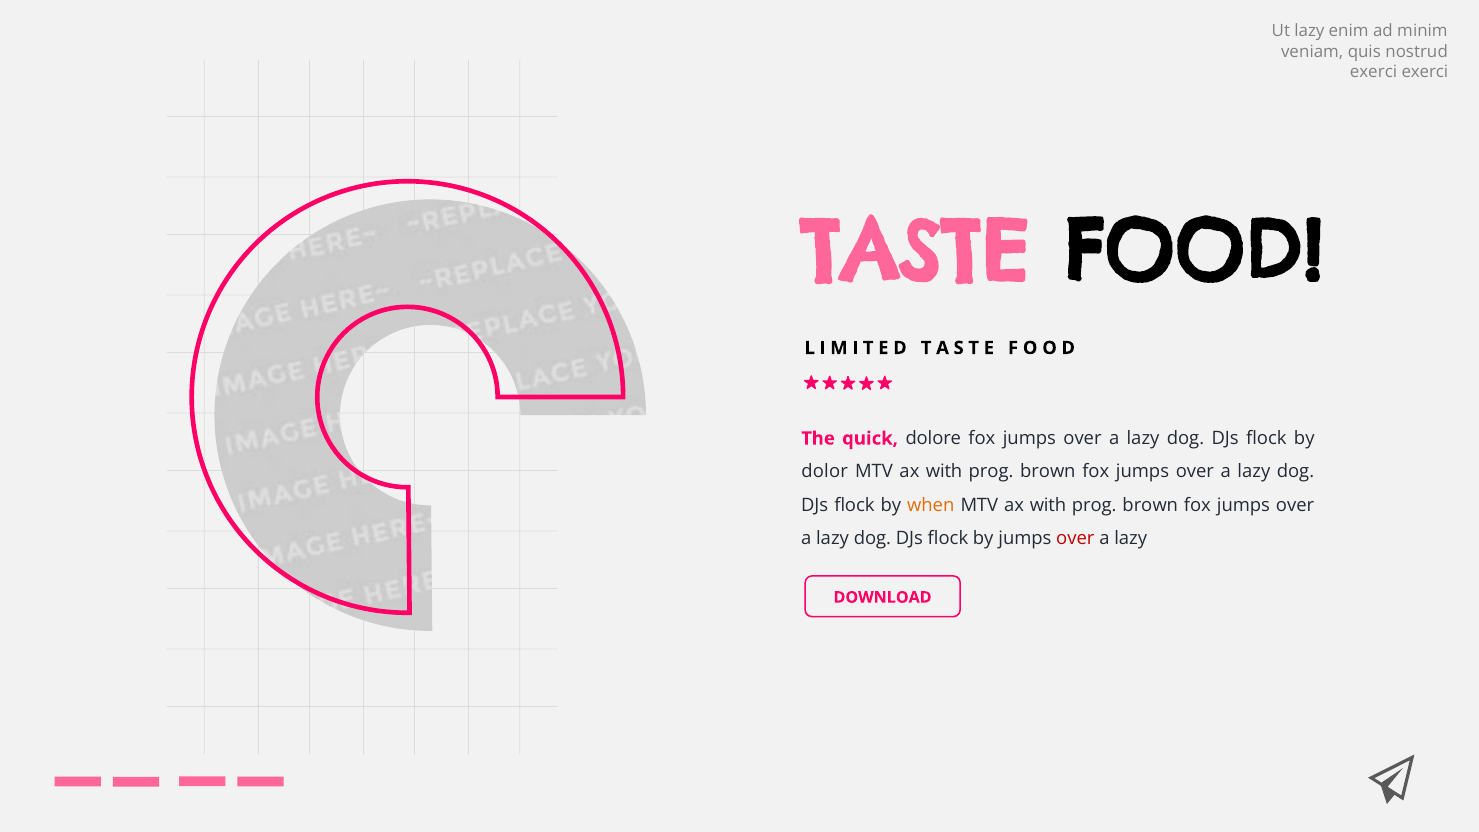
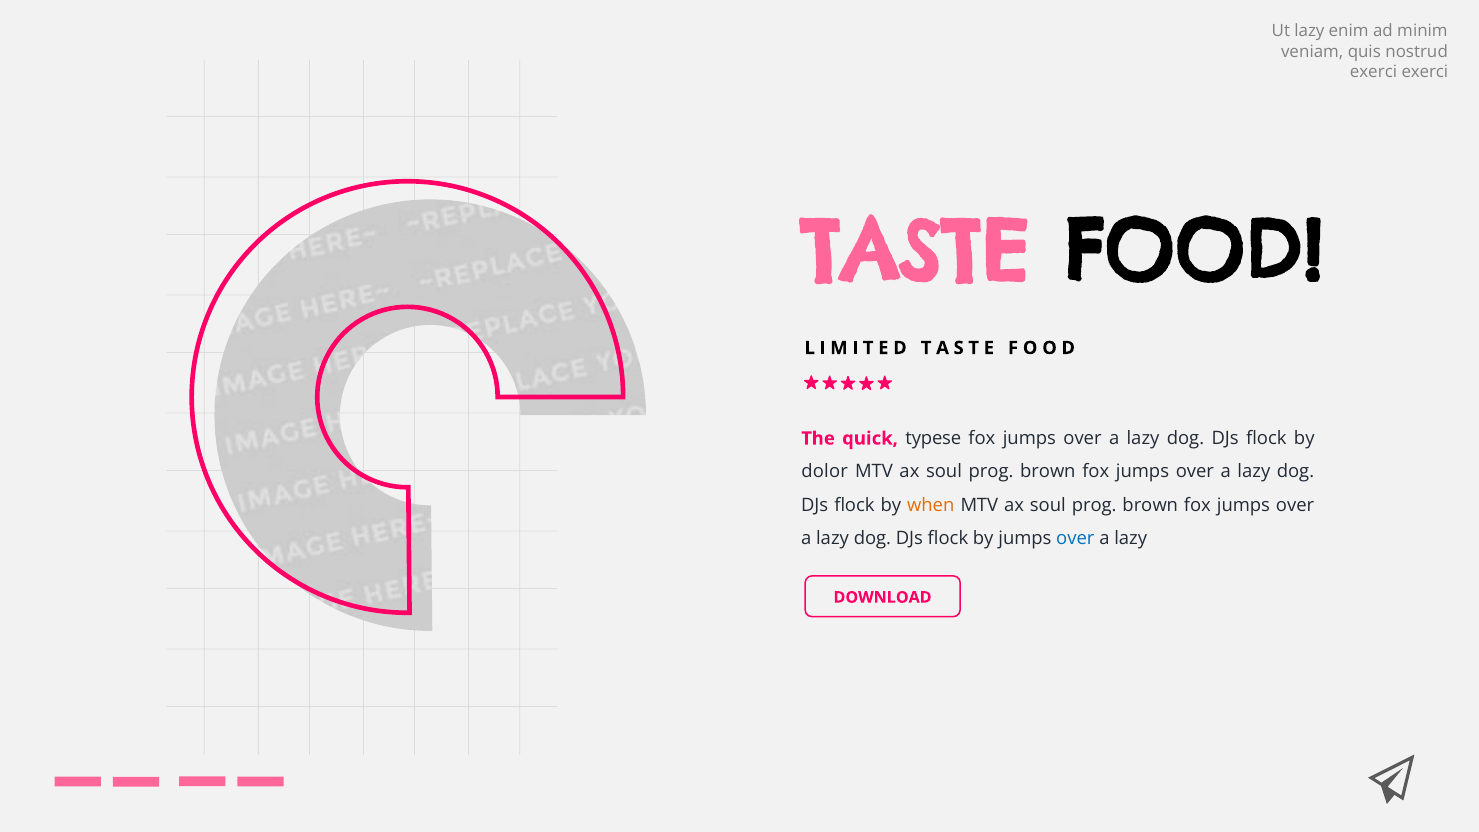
dolore: dolore -> typese
with at (944, 472): with -> soul
with at (1048, 505): with -> soul
over at (1075, 538) colour: red -> blue
